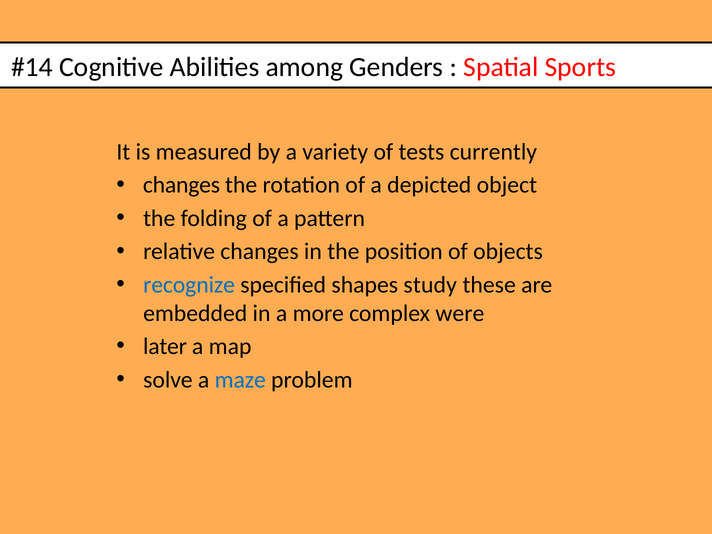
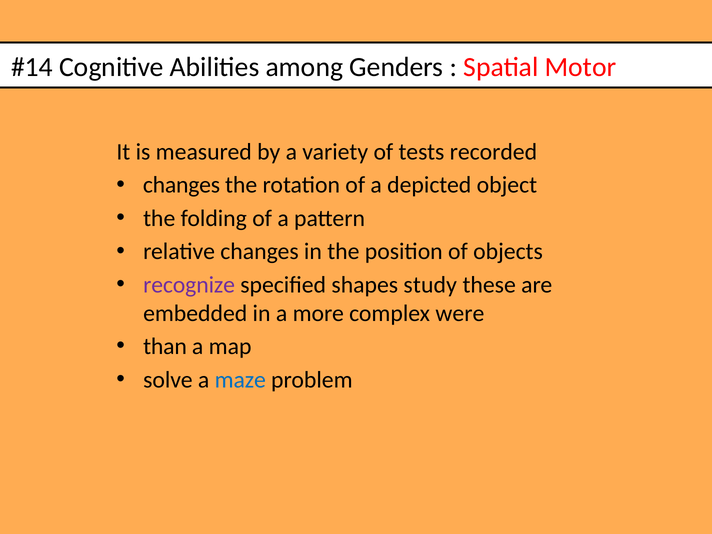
Sports: Sports -> Motor
currently: currently -> recorded
recognize colour: blue -> purple
later: later -> than
